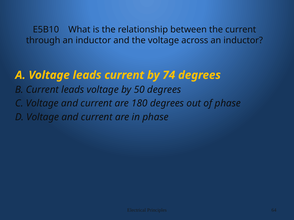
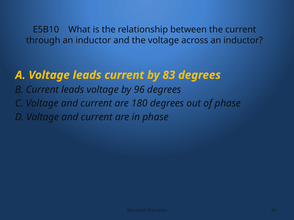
74: 74 -> 83
50: 50 -> 96
